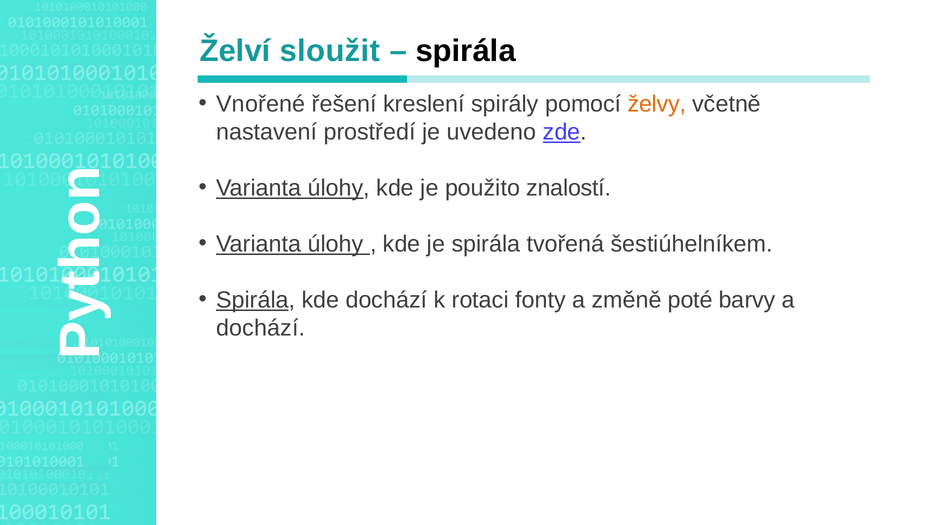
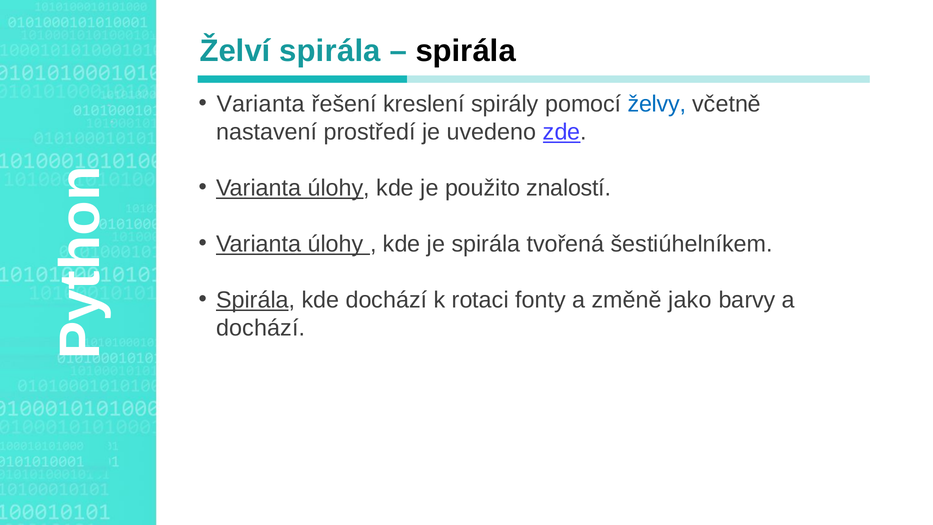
Želví sloužit: sloužit -> spirála
Vnořené at (261, 104): Vnořené -> Varianta
želvy colour: orange -> blue
poté: poté -> jako
